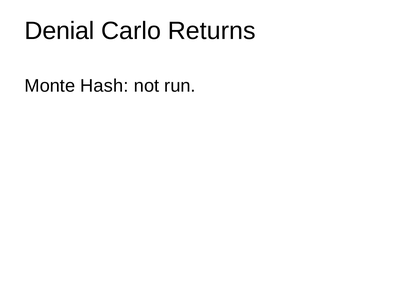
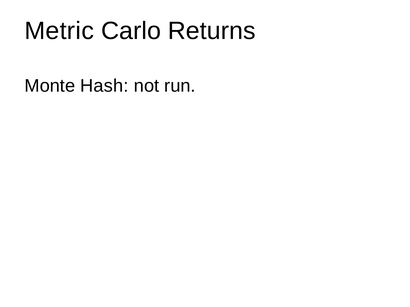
Denial: Denial -> Metric
